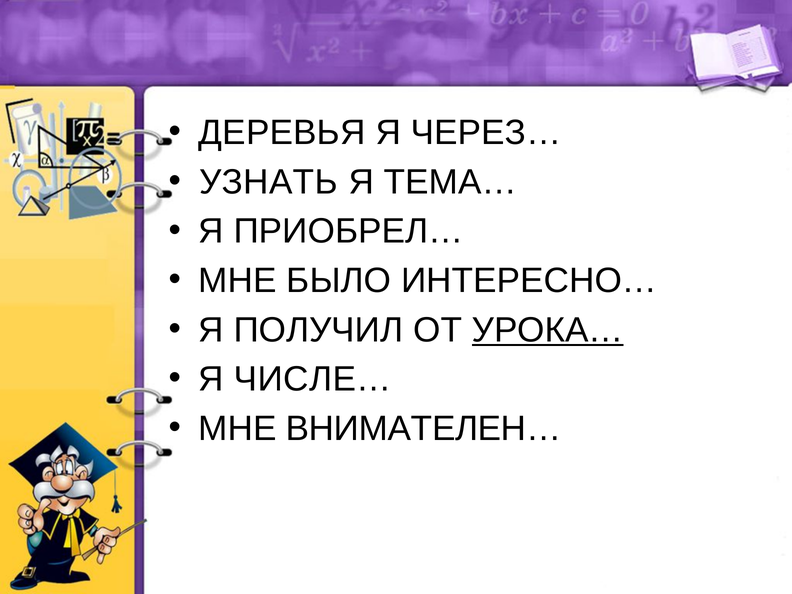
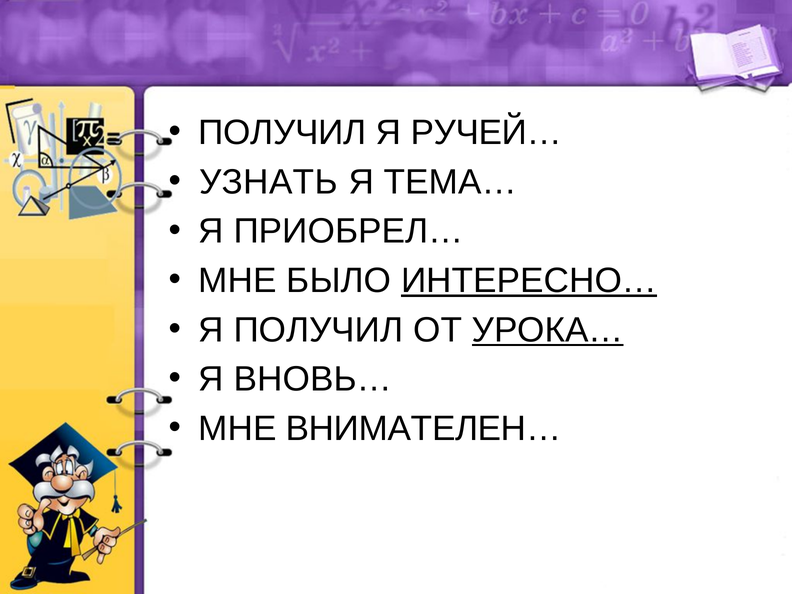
ДЕРЕВЬЯ at (282, 133): ДЕРЕВЬЯ -> ПОЛУЧИЛ
ЧЕРЕЗ…: ЧЕРЕЗ… -> РУЧЕЙ…
ИНТЕРЕСНО… underline: none -> present
ЧИСЛЕ…: ЧИСЛЕ… -> ВНОВЬ…
